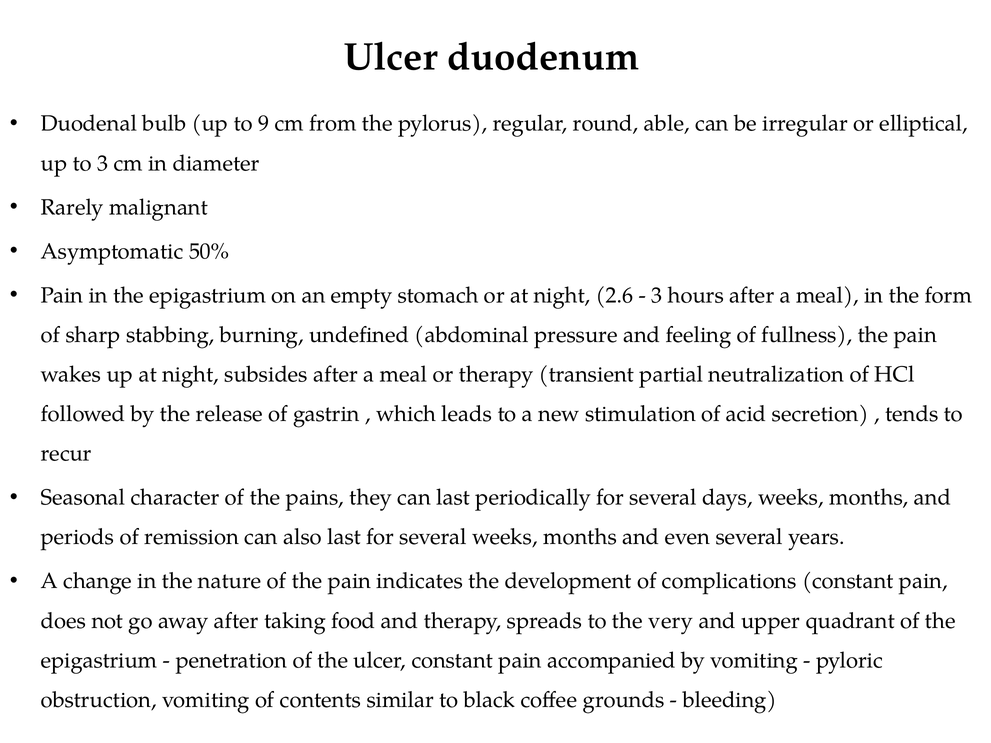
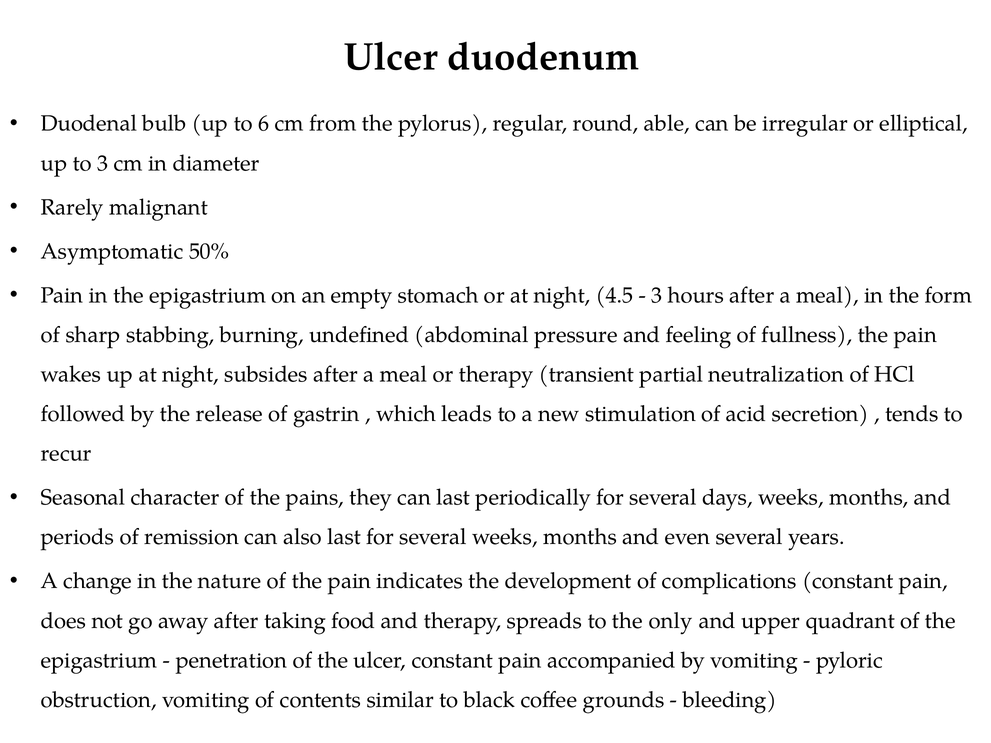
9: 9 -> 6
2.6: 2.6 -> 4.5
very: very -> only
